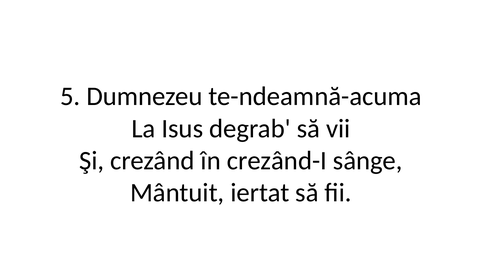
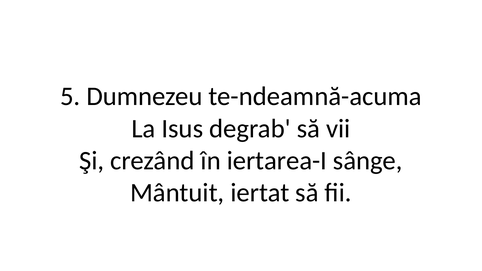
crezând-I: crezând-I -> iertarea-I
